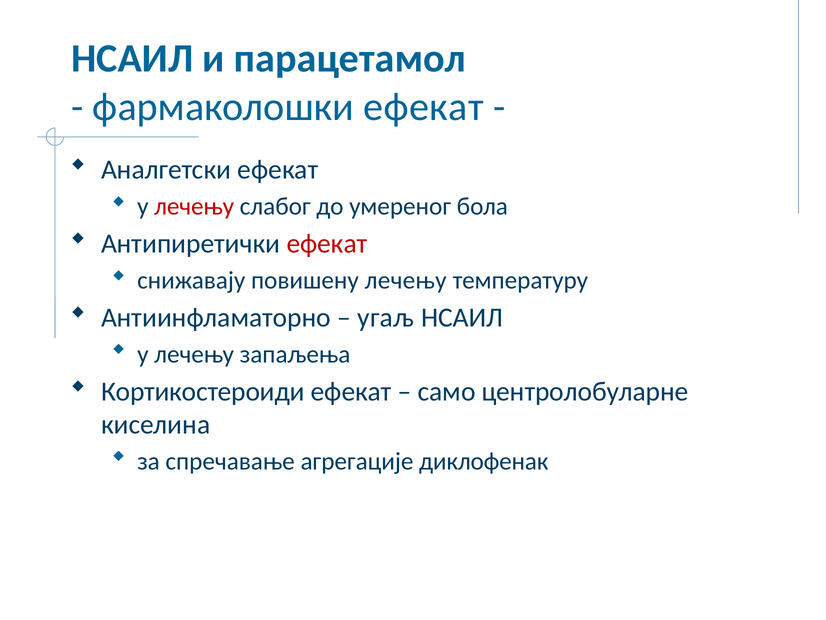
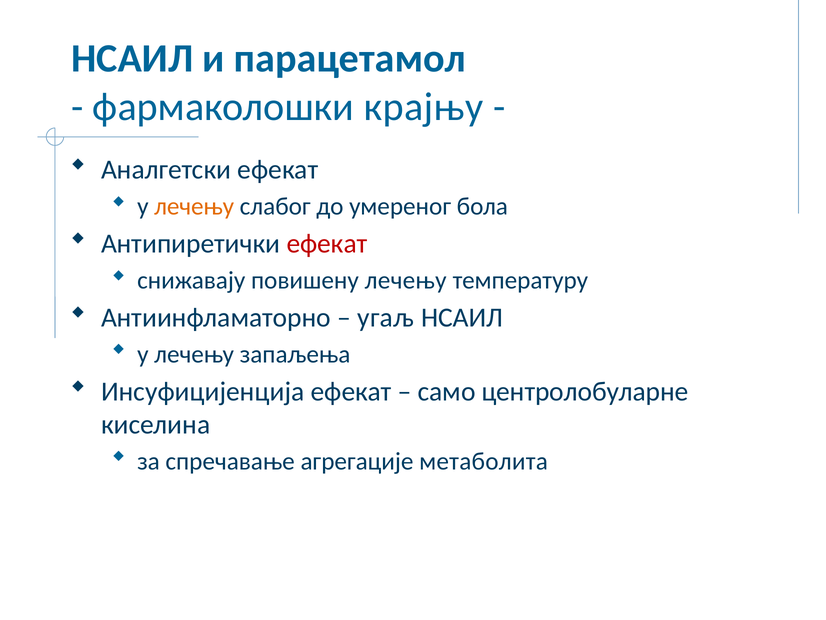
фармаколошки ефекат: ефекат -> крајњу
лечењу at (194, 206) colour: red -> orange
Кортикостероиди: Кортикостероиди -> Инсуфицијенција
диклофенак: диклофенак -> метаболита
